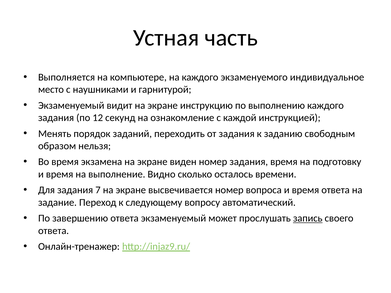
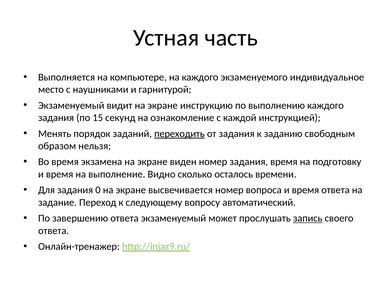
12: 12 -> 15
переходить underline: none -> present
7: 7 -> 0
